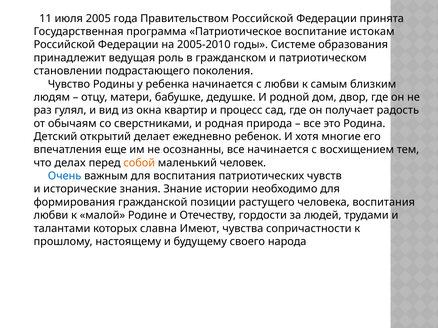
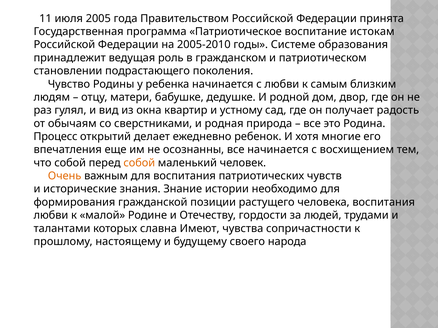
процесс: процесс -> устному
Детский: Детский -> Процесс
что делах: делах -> собой
Очень colour: blue -> orange
